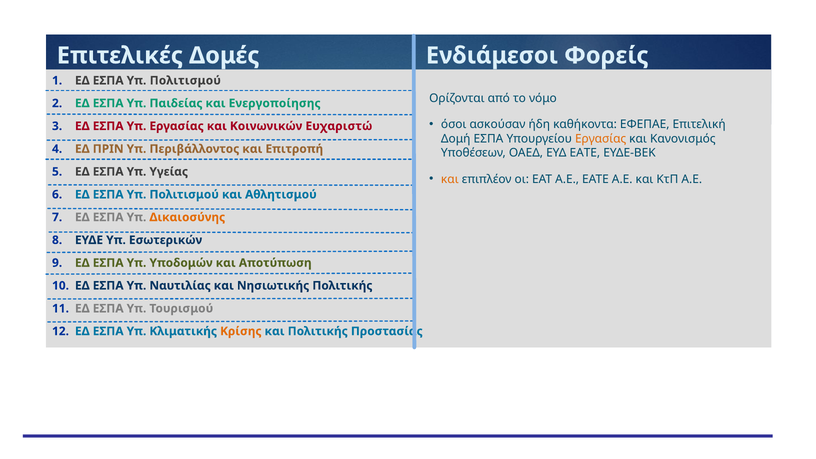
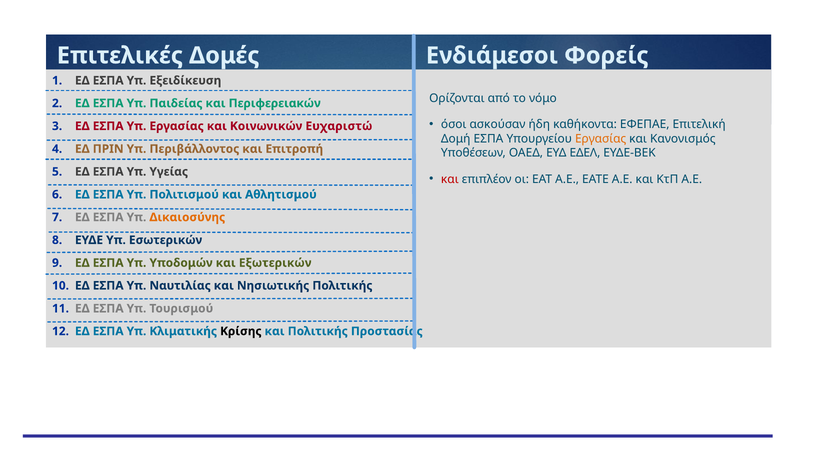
Πολιτισμού at (185, 81): Πολιτισμού -> Εξειδίκευση
Ενεργοποίησης: Ενεργοποίησης -> Περιφερειακών
ΕΥΔ ΕΑΤΕ: ΕΑΤΕ -> ΕΔΕΛ
και at (450, 179) colour: orange -> red
Αποτύπωση: Αποτύπωση -> Εξωτερικών
Κρίσης colour: orange -> black
